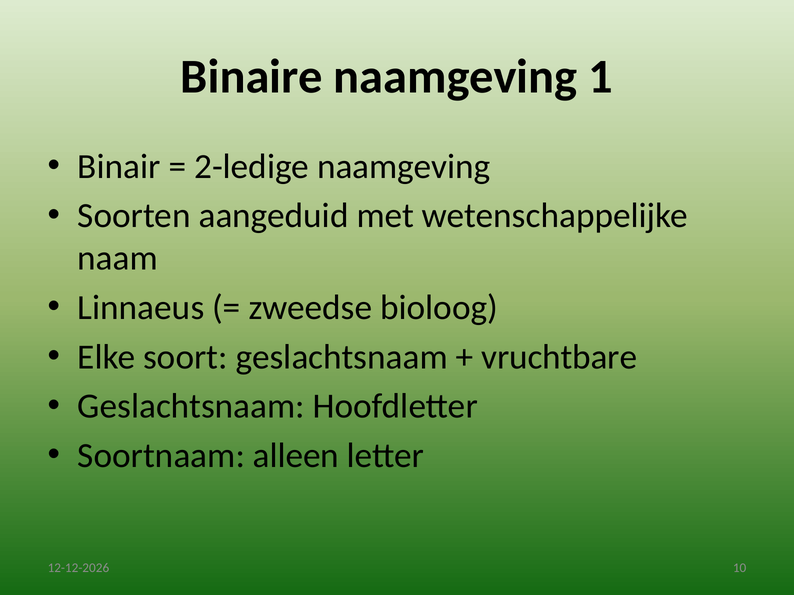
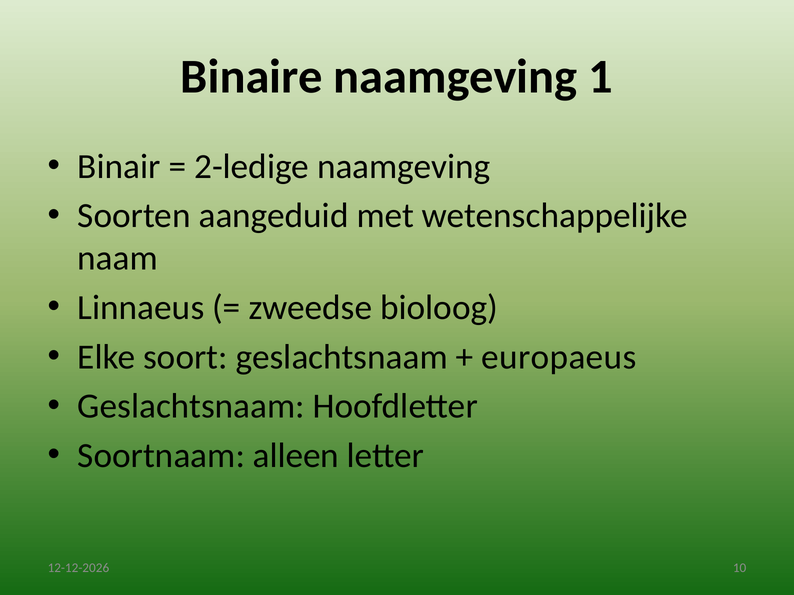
vruchtbare: vruchtbare -> europaeus
